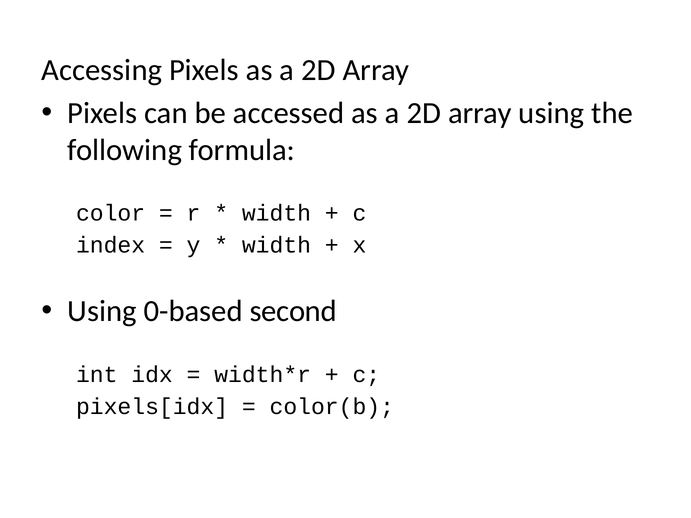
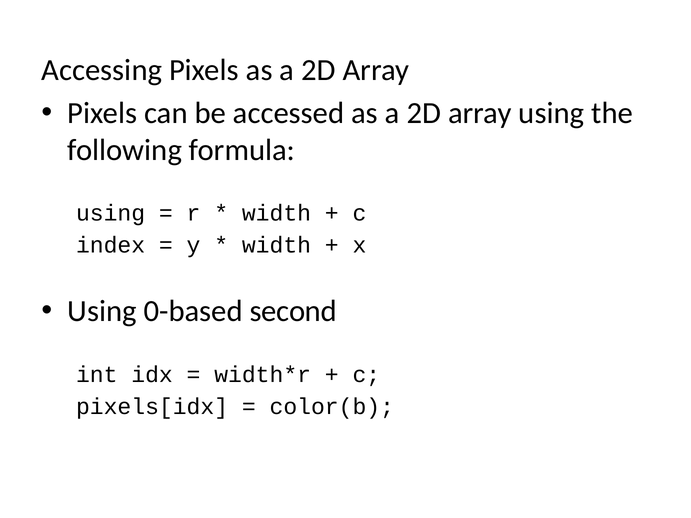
color at (111, 213): color -> using
